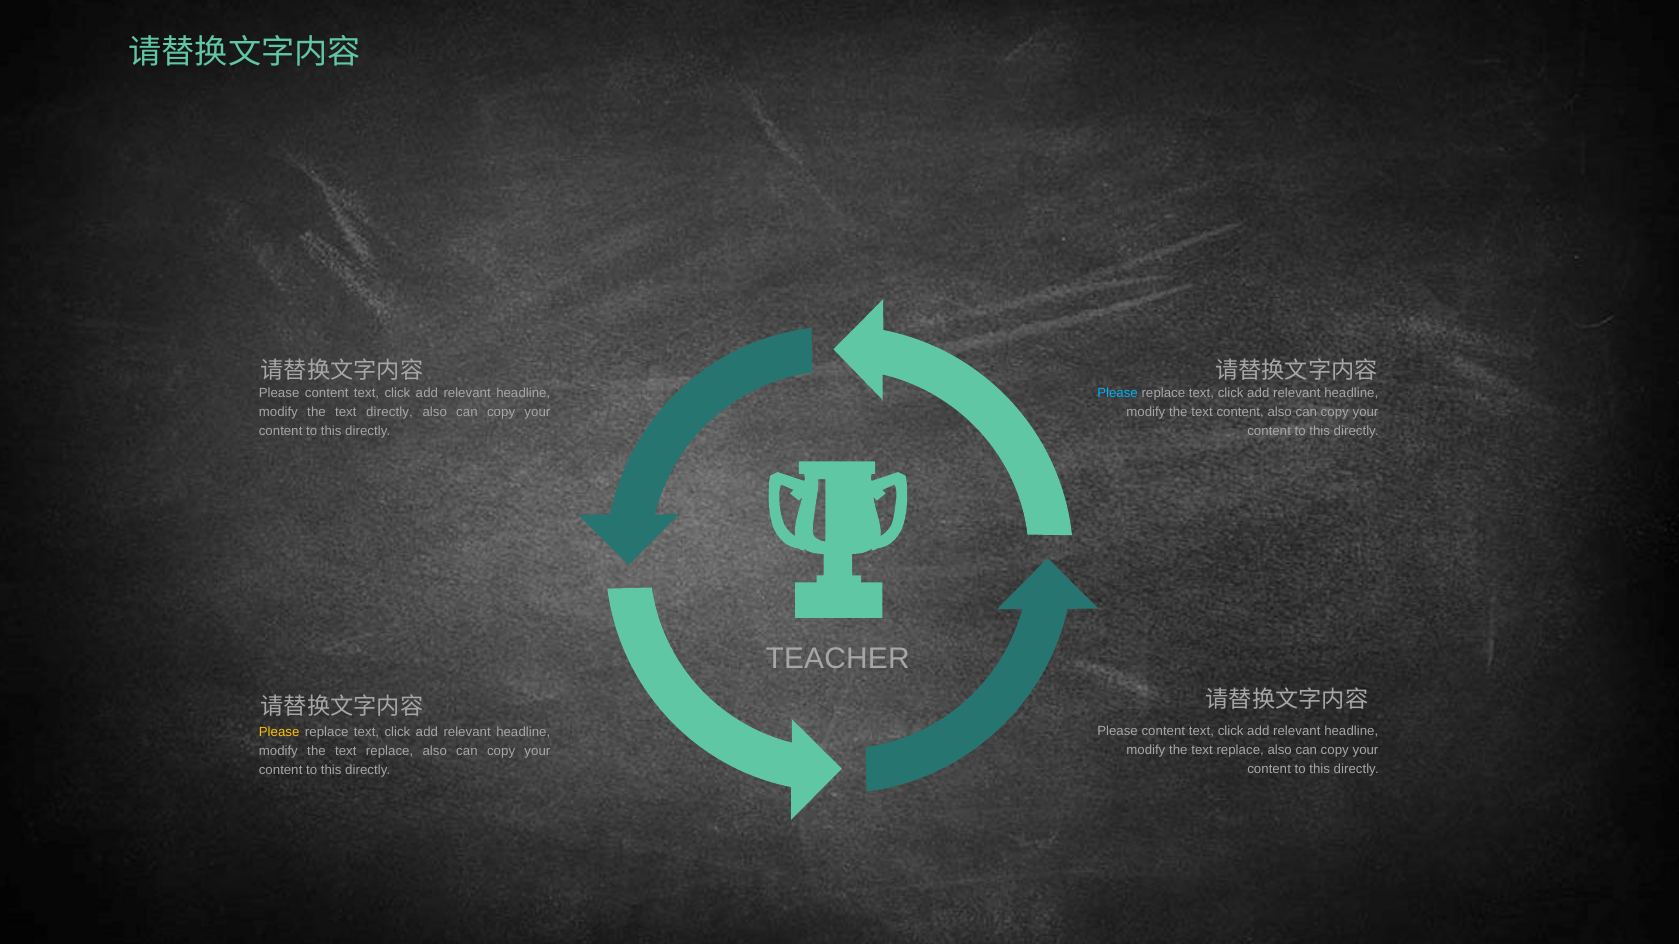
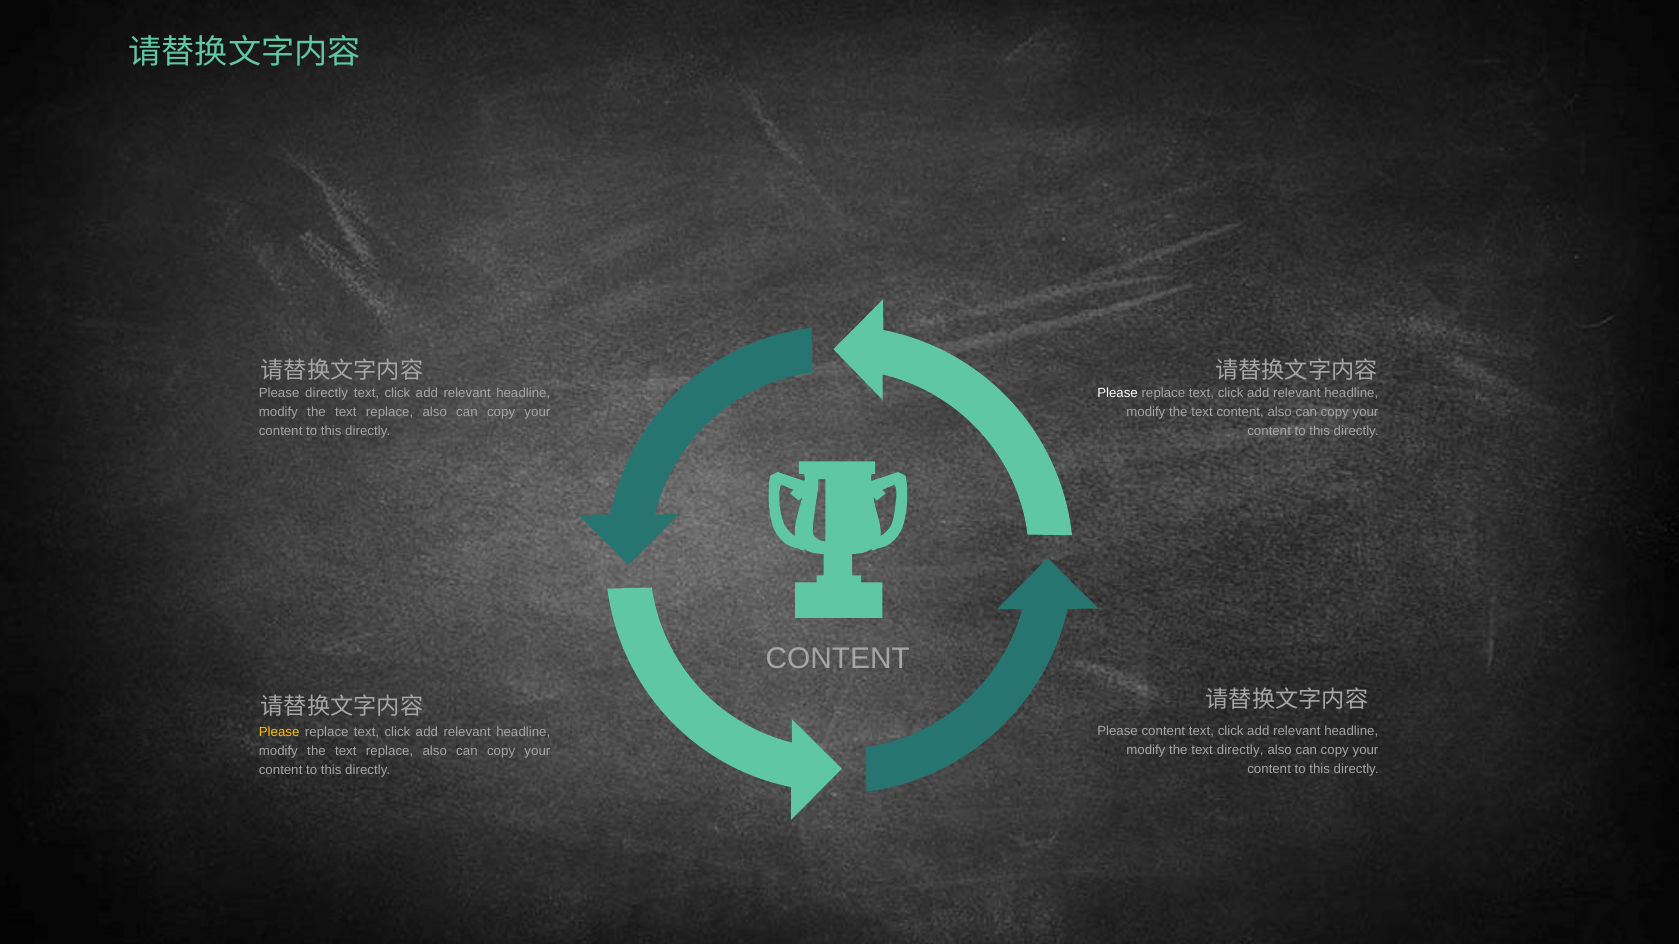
content at (327, 393): content -> directly
Please at (1118, 393) colour: light blue -> white
directly at (390, 412): directly -> replace
TEACHER at (838, 659): TEACHER -> CONTENT
replace at (1240, 751): replace -> directly
